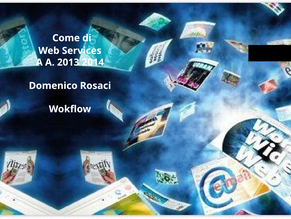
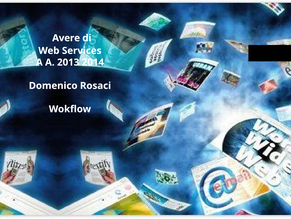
Come: Come -> Avere
